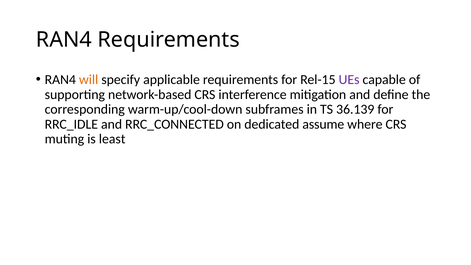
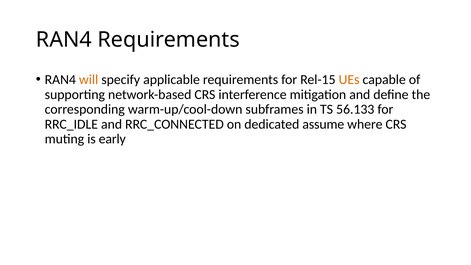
UEs colour: purple -> orange
36.139: 36.139 -> 56.133
least: least -> early
